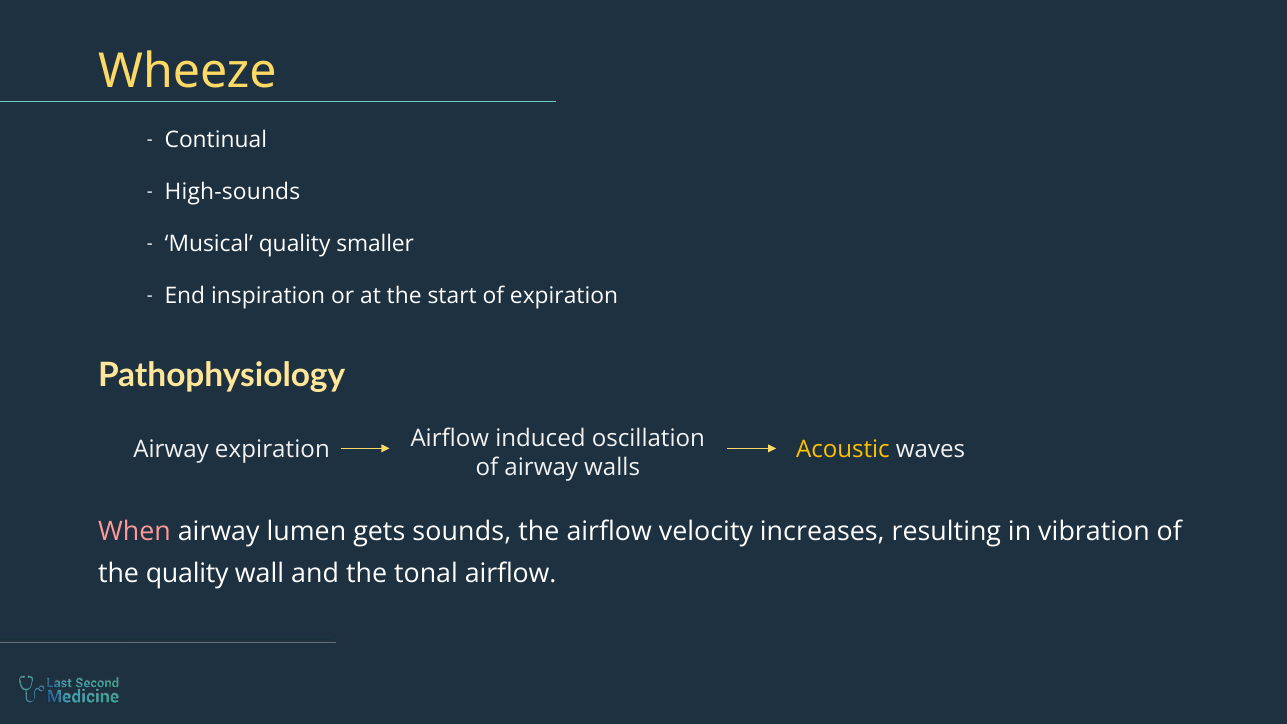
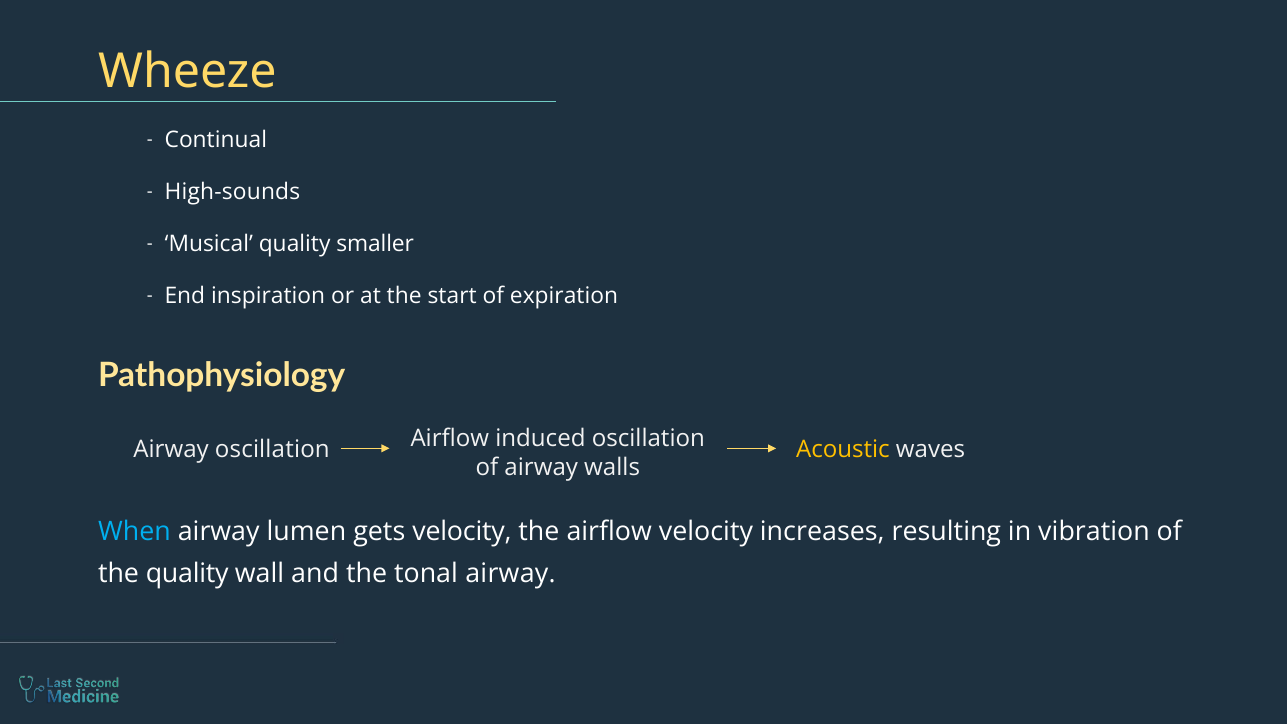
Airway expiration: expiration -> oscillation
When colour: pink -> light blue
gets sounds: sounds -> velocity
tonal airflow: airflow -> airway
